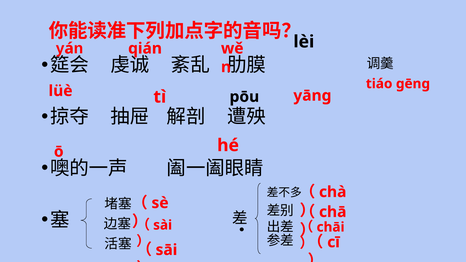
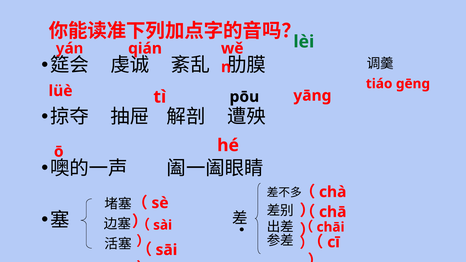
lèi colour: black -> green
